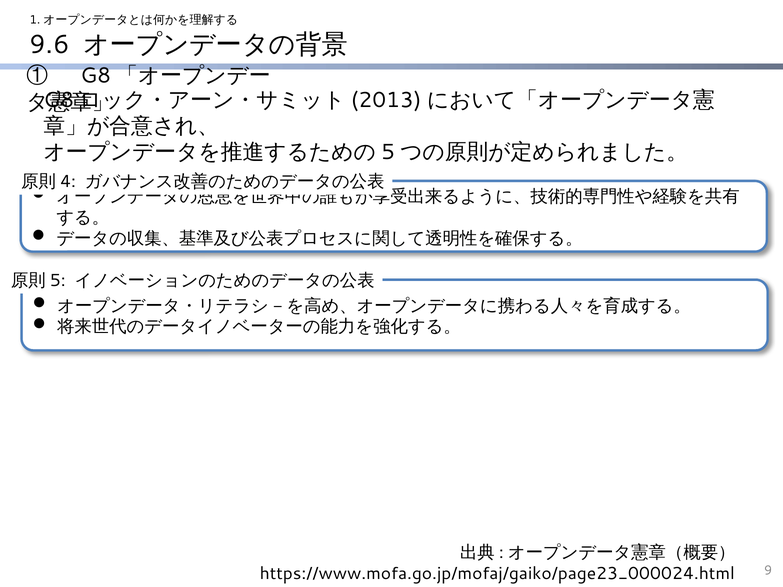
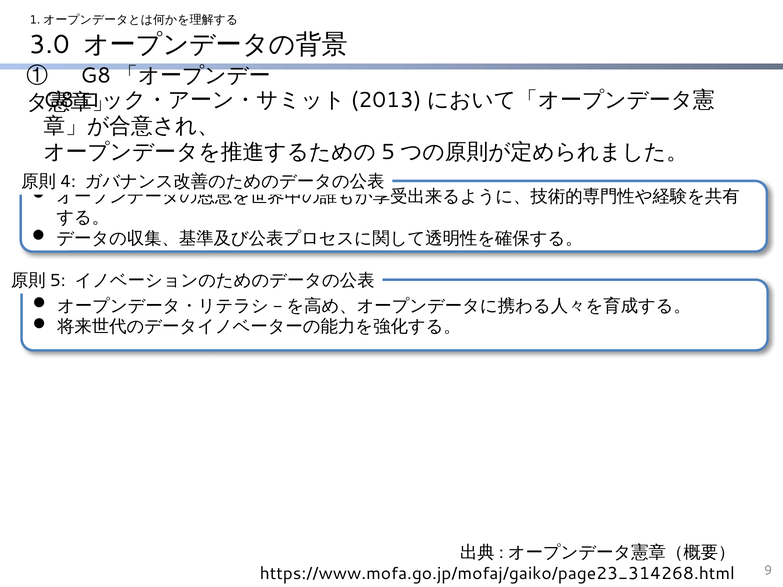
9.6: 9.6 -> 3.0
https://www.mofa.go.jp/mofaj/gaiko/page23_000024.html: https://www.mofa.go.jp/mofaj/gaiko/page23_000024.html -> https://www.mofa.go.jp/mofaj/gaiko/page23_314268.html
